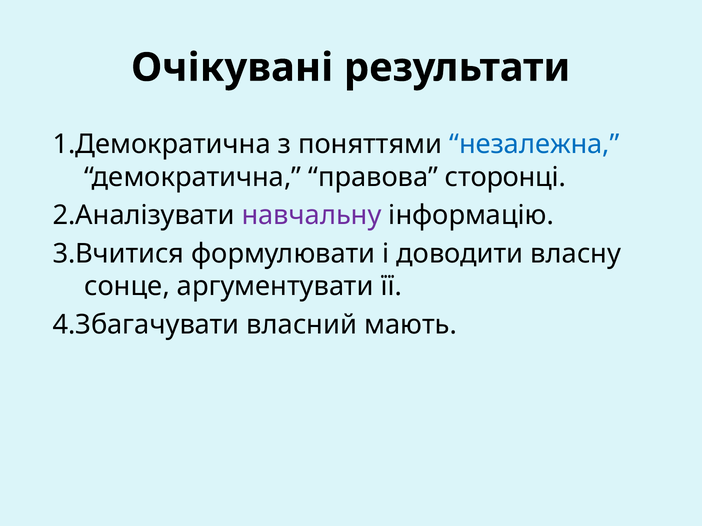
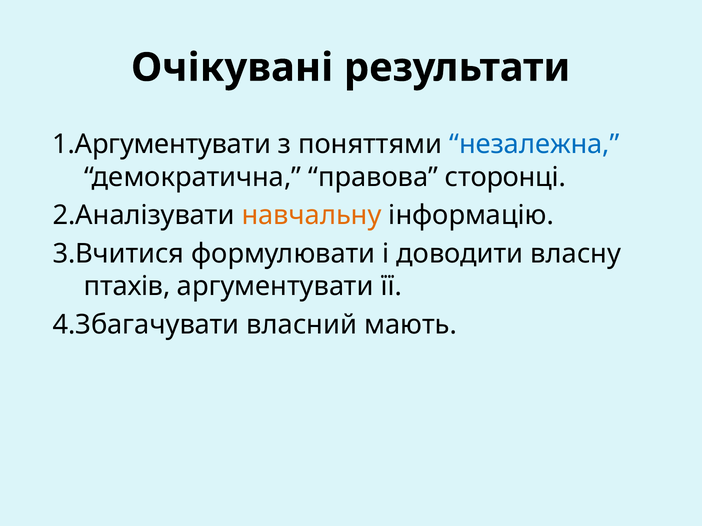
1.Демократична: 1.Демократична -> 1.Аргументувати
навчальну colour: purple -> orange
сонце: сонце -> птахів
